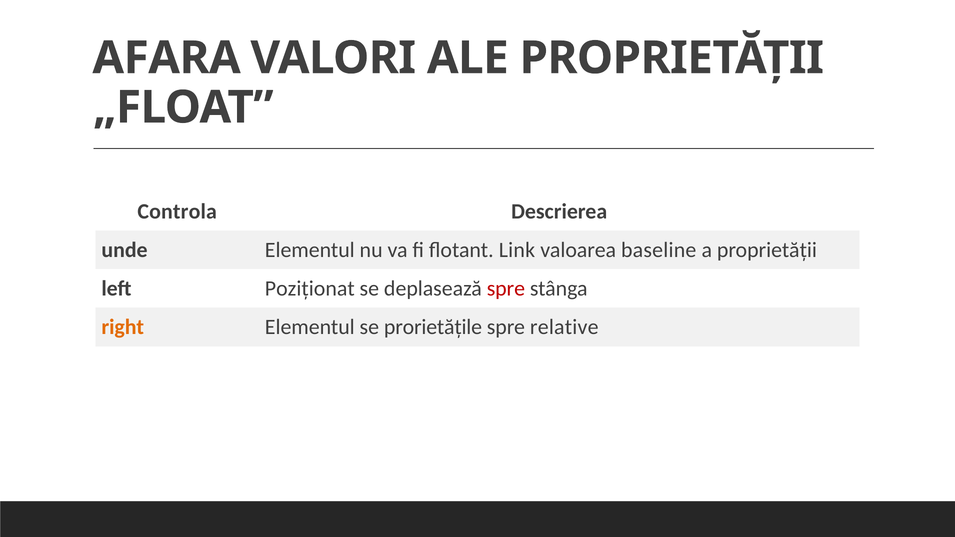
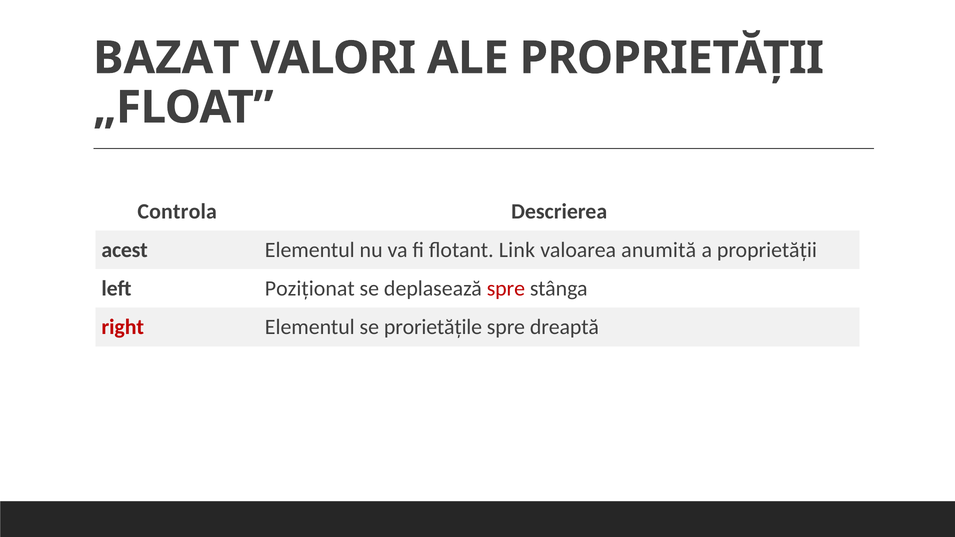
AFARA: AFARA -> BAZAT
unde: unde -> acest
baseline: baseline -> anumită
right colour: orange -> red
relative: relative -> dreaptă
